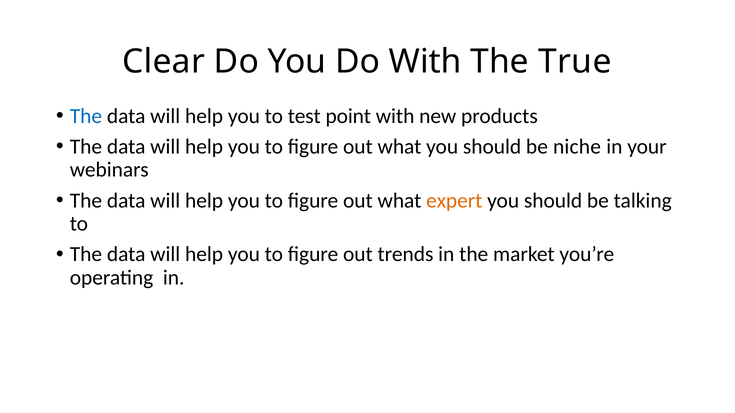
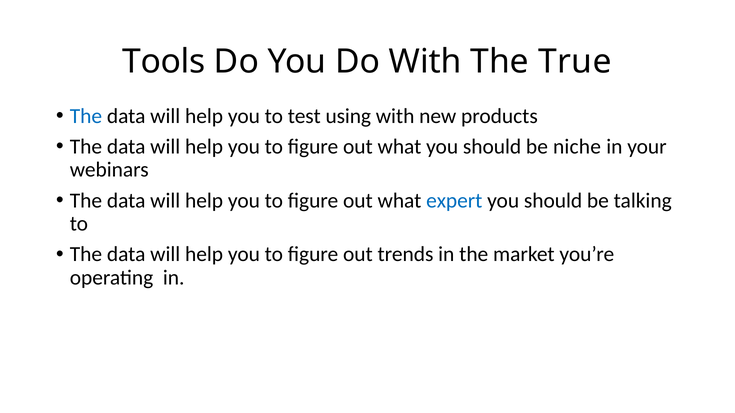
Clear: Clear -> Tools
point: point -> using
expert colour: orange -> blue
